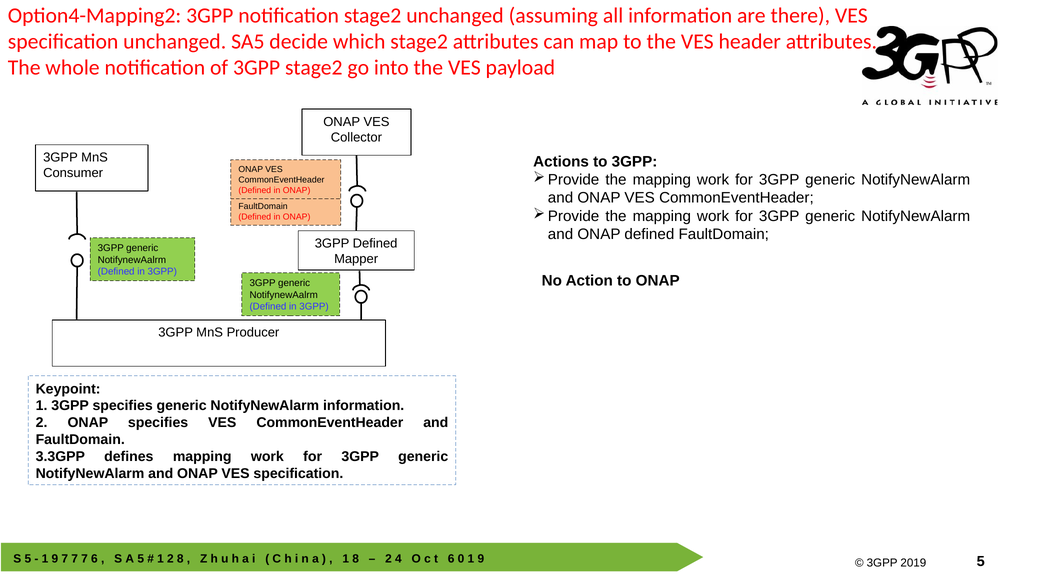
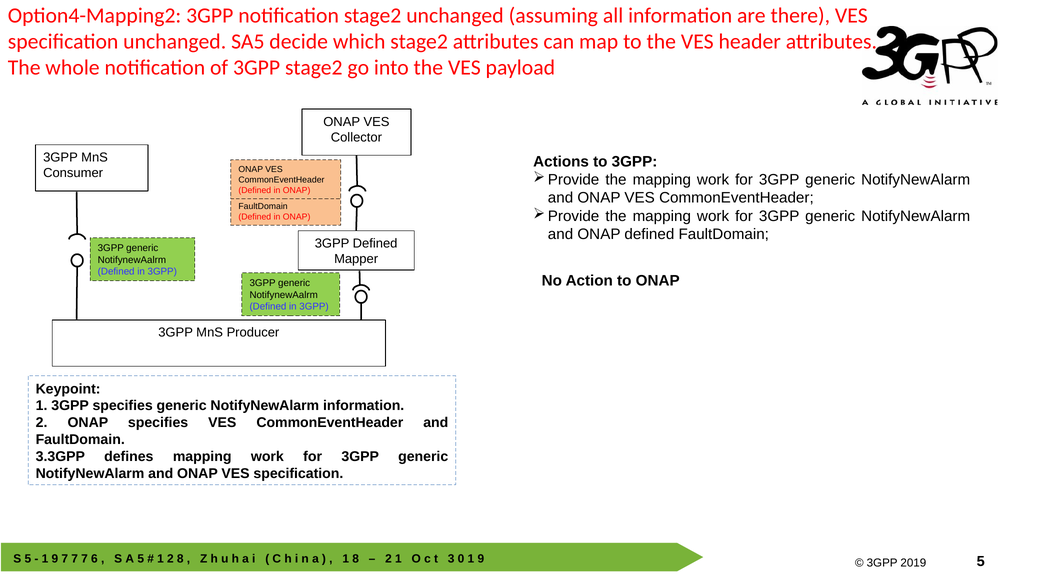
2 4: 4 -> 1
6 at (451, 559): 6 -> 3
